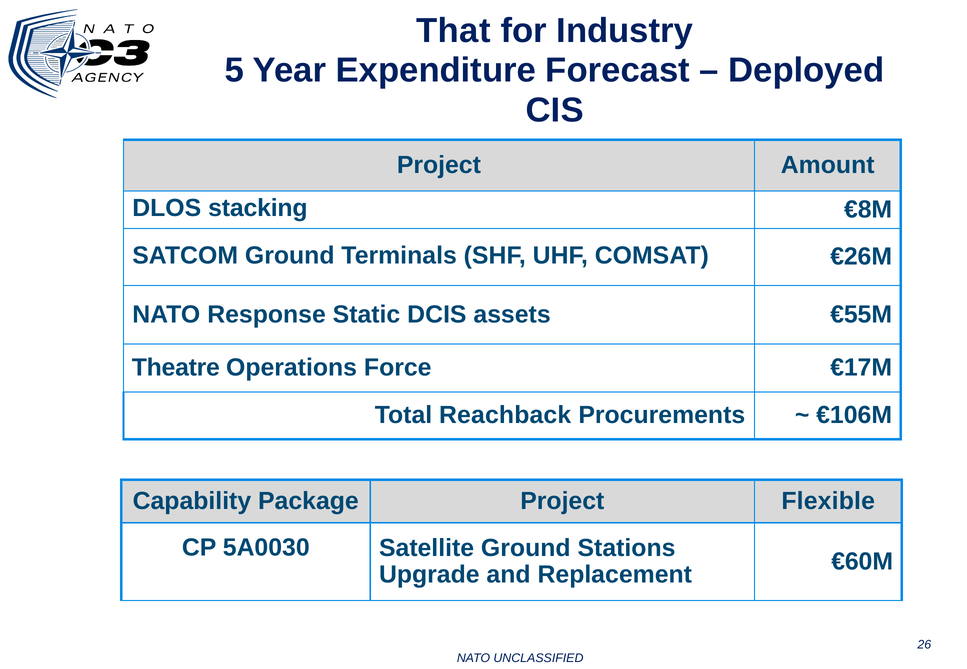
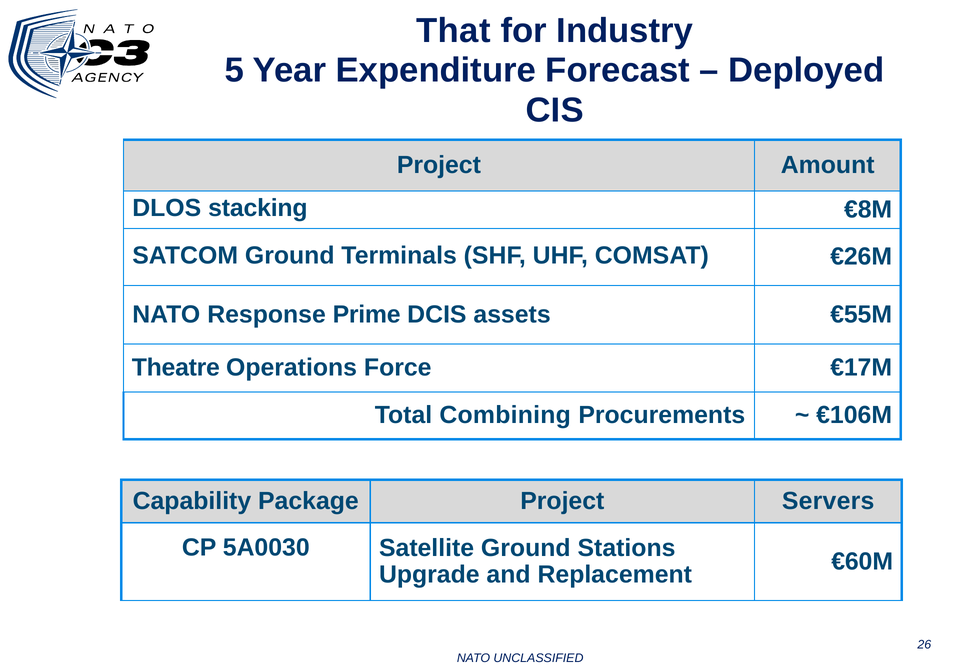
Static: Static -> Prime
Reachback: Reachback -> Combining
Flexible: Flexible -> Servers
